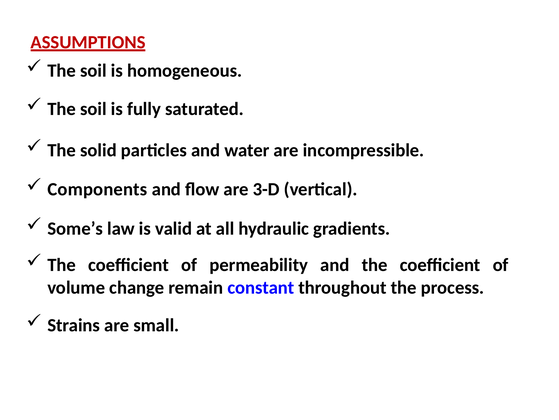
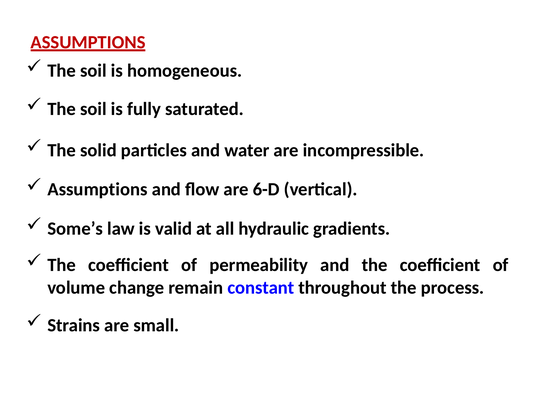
Components at (97, 189): Components -> Assumptions
3-D: 3-D -> 6-D
